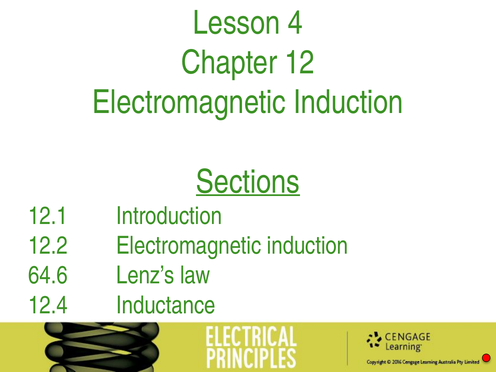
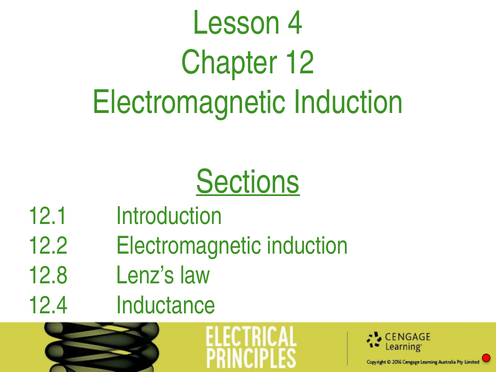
64.6: 64.6 -> 12.8
